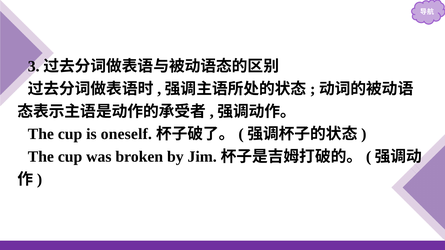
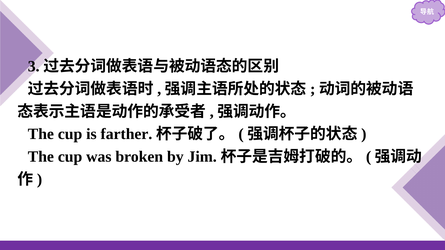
oneself: oneself -> farther
